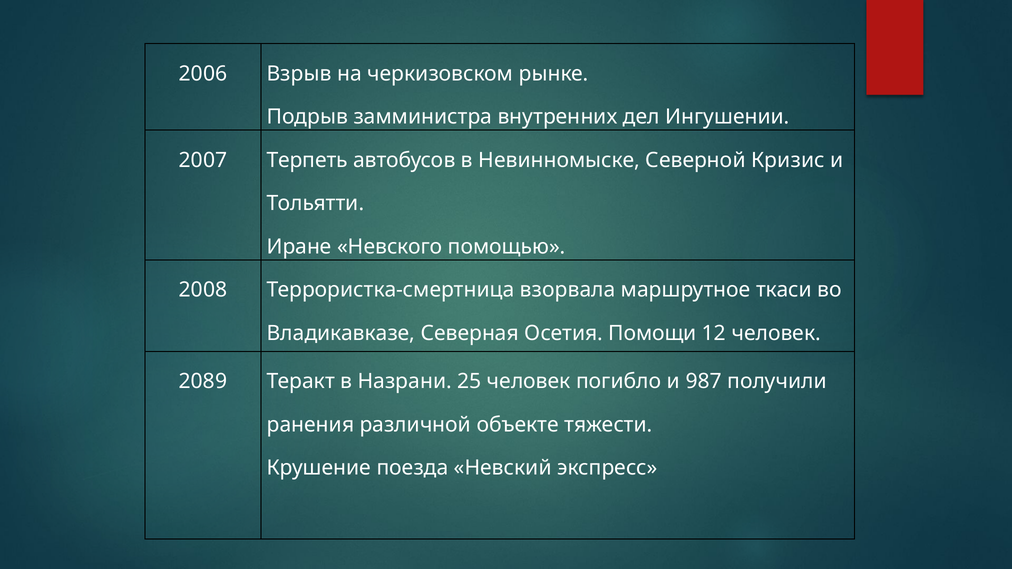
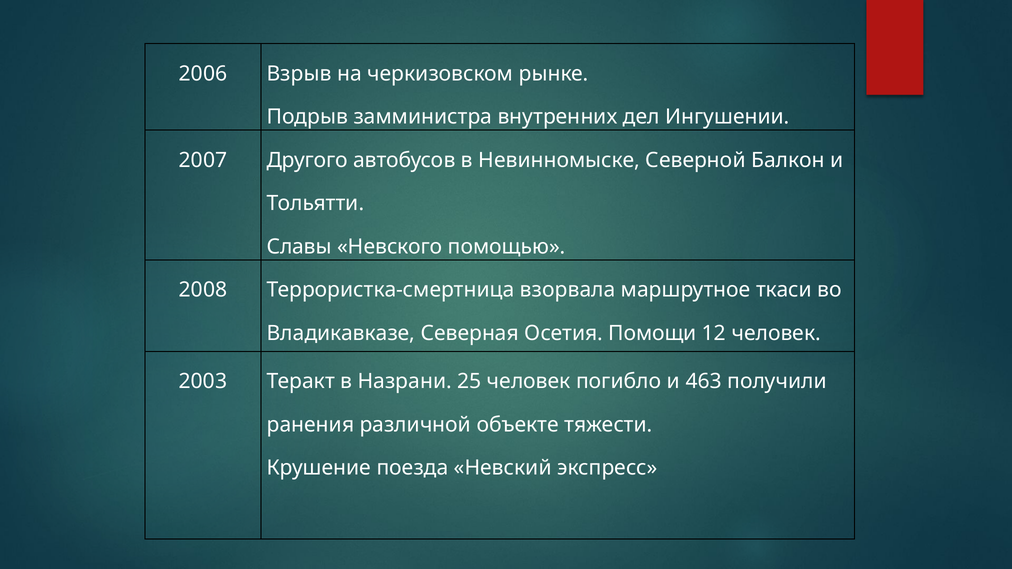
Терпеть: Терпеть -> Другого
Кризис: Кризис -> Балкон
Иране: Иране -> Славы
2089: 2089 -> 2003
987: 987 -> 463
